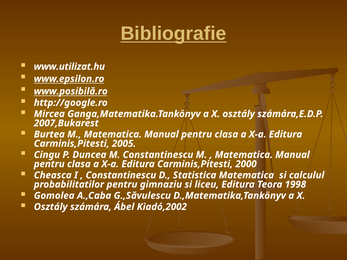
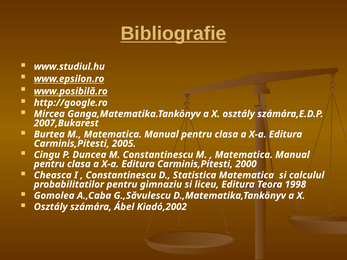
www.utilizat.hu: www.utilizat.hu -> www.studiul.hu
